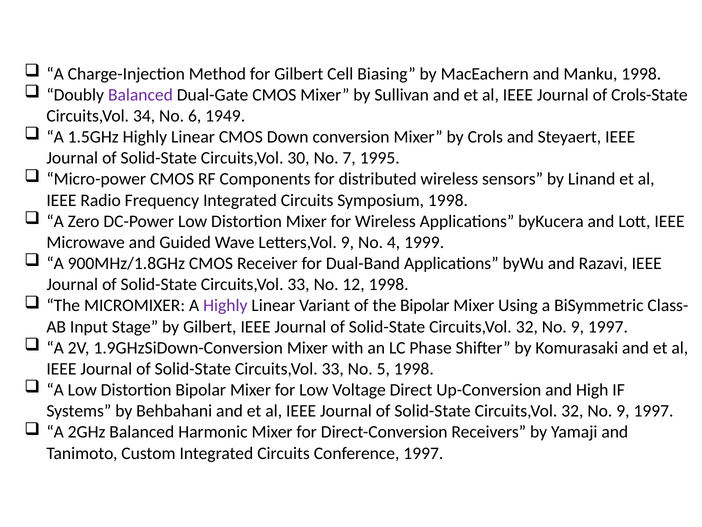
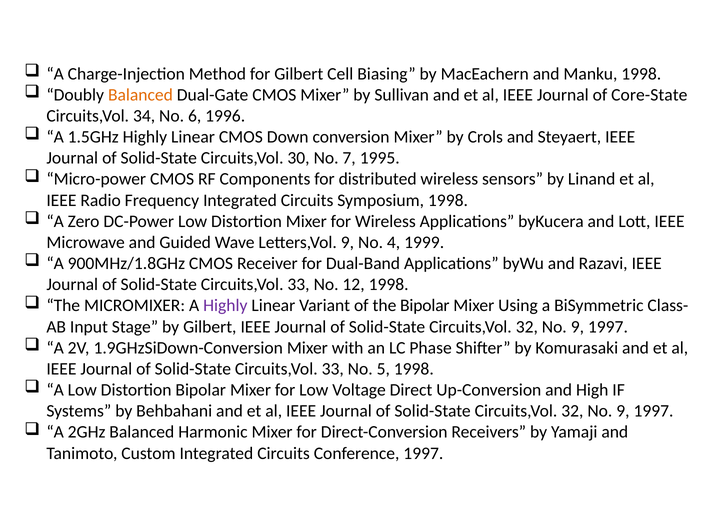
Balanced at (140, 95) colour: purple -> orange
Crols-State: Crols-State -> Core-State
1949: 1949 -> 1996
